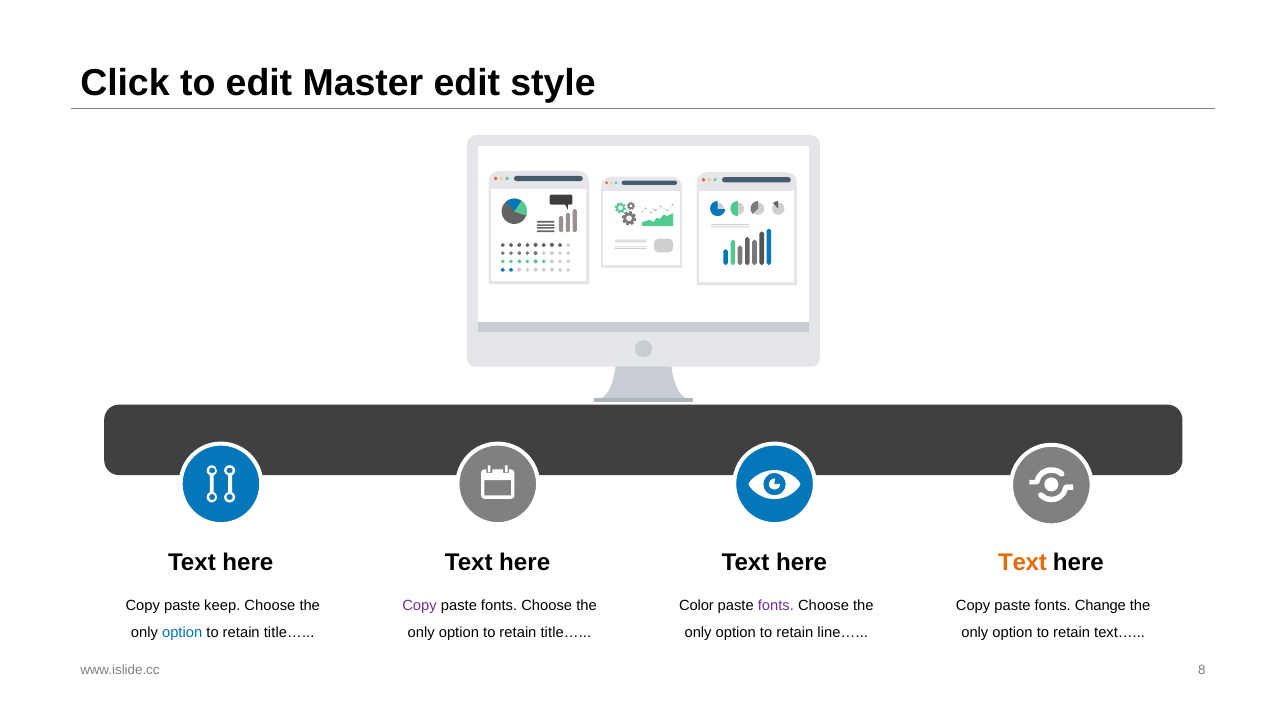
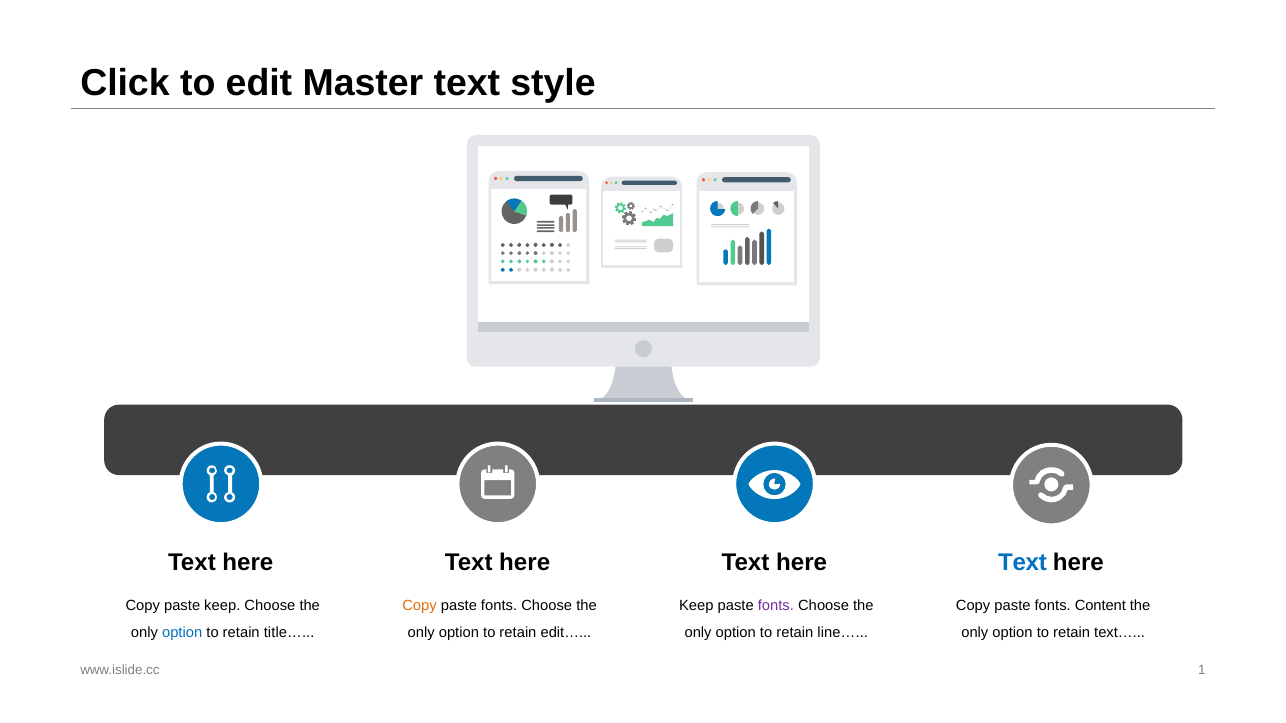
Master edit: edit -> text
Text at (1022, 563) colour: orange -> blue
Copy at (420, 606) colour: purple -> orange
Color at (696, 606): Color -> Keep
Change: Change -> Content
title… at (566, 633): title… -> edit…
8: 8 -> 1
